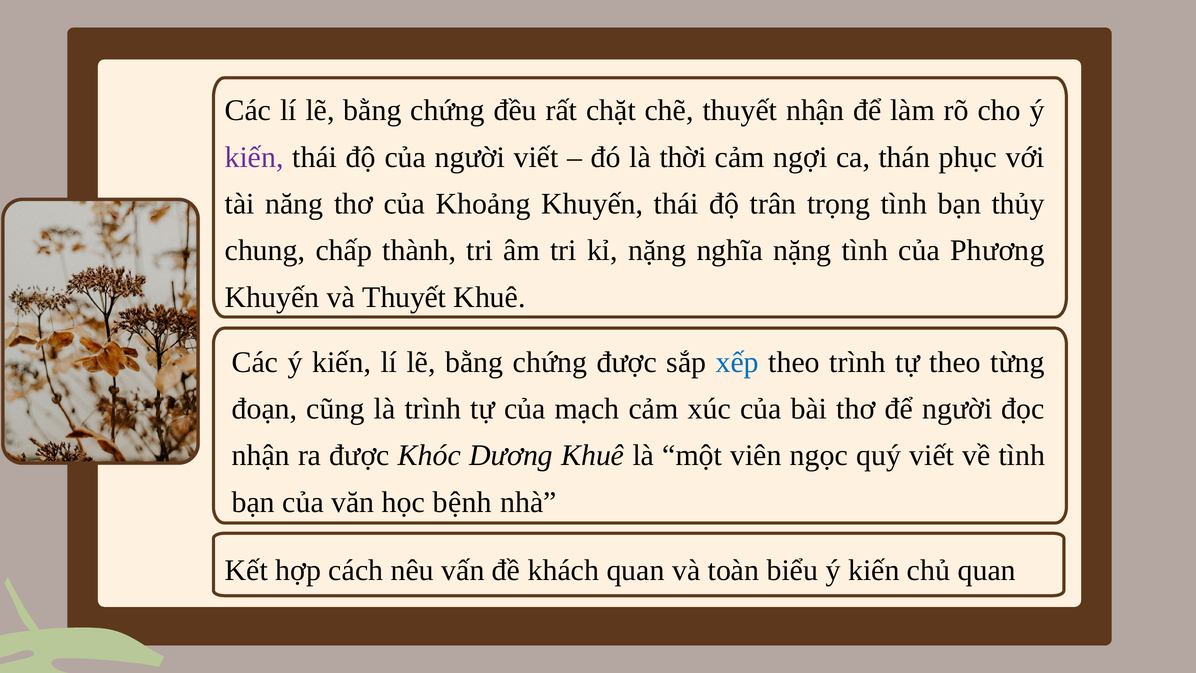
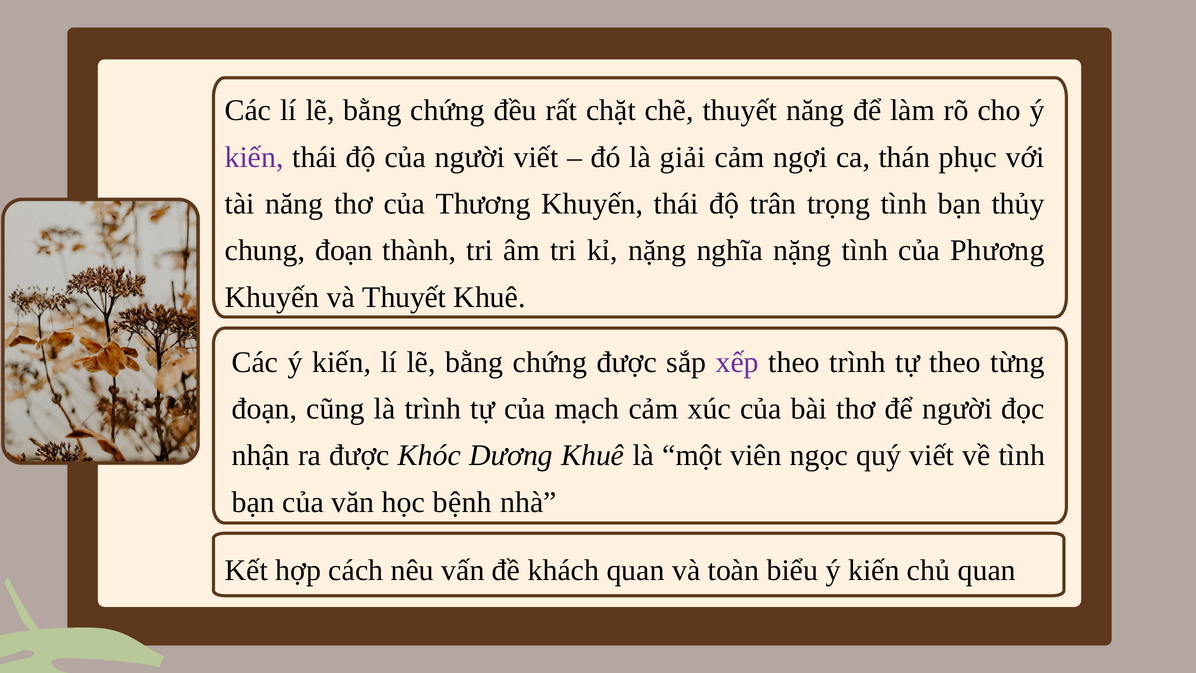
thuyết nhận: nhận -> năng
thời: thời -> giải
Khoảng: Khoảng -> Thương
chung chấp: chấp -> đoạn
xếp colour: blue -> purple
